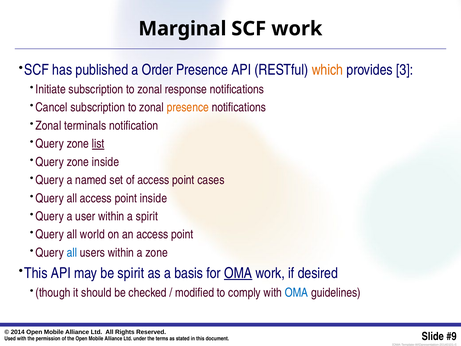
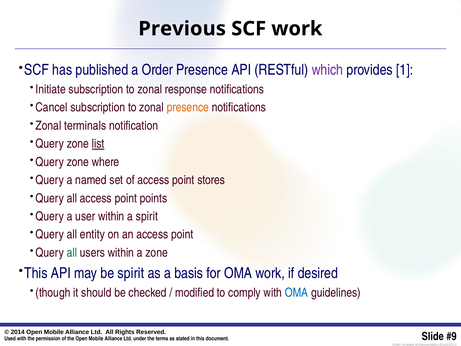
Marginal: Marginal -> Previous
which colour: orange -> purple
3: 3 -> 1
zone inside: inside -> where
cases: cases -> stores
point inside: inside -> points
world: world -> entity
all at (72, 252) colour: blue -> green
OMA at (238, 273) underline: present -> none
